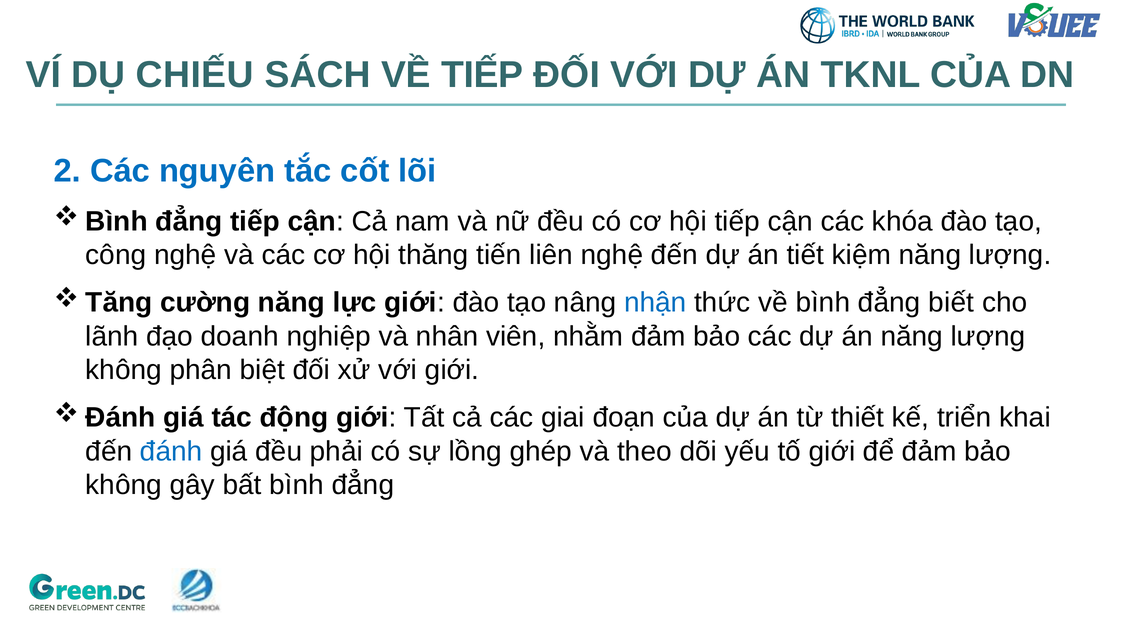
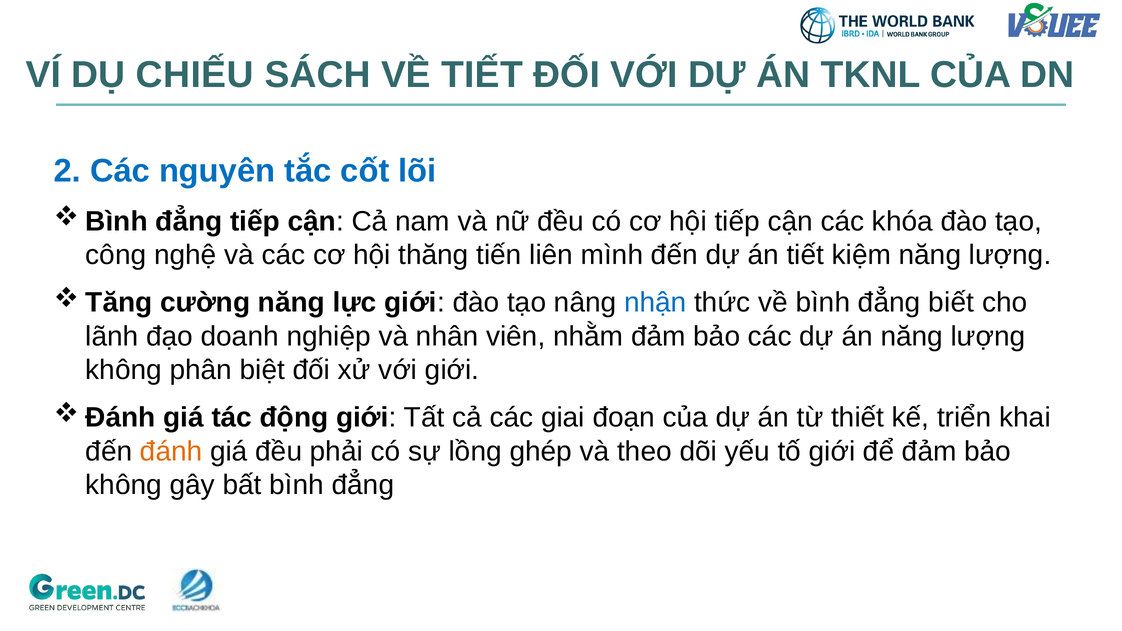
VỀ TIẾP: TIẾP -> TIẾT
liên nghệ: nghệ -> mình
đánh colour: blue -> orange
